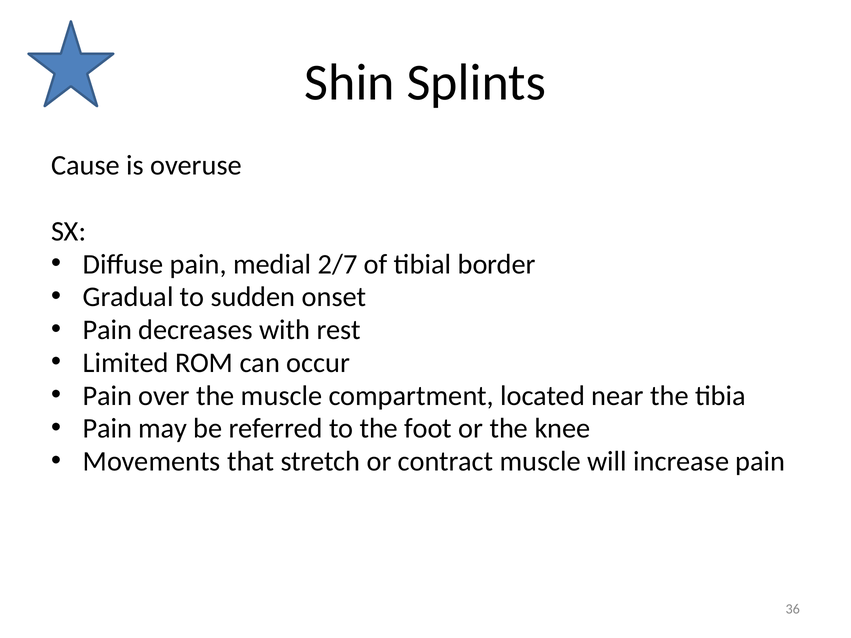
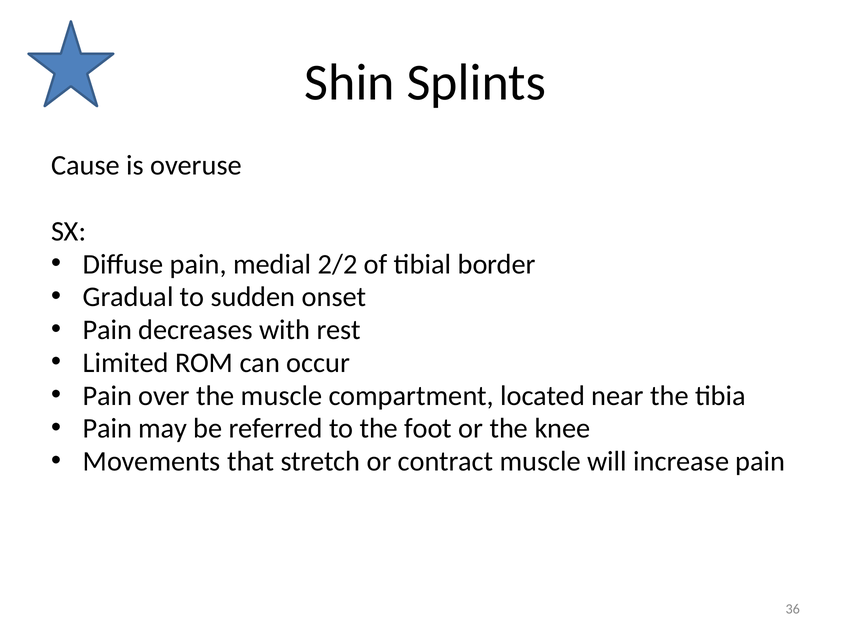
2/7: 2/7 -> 2/2
